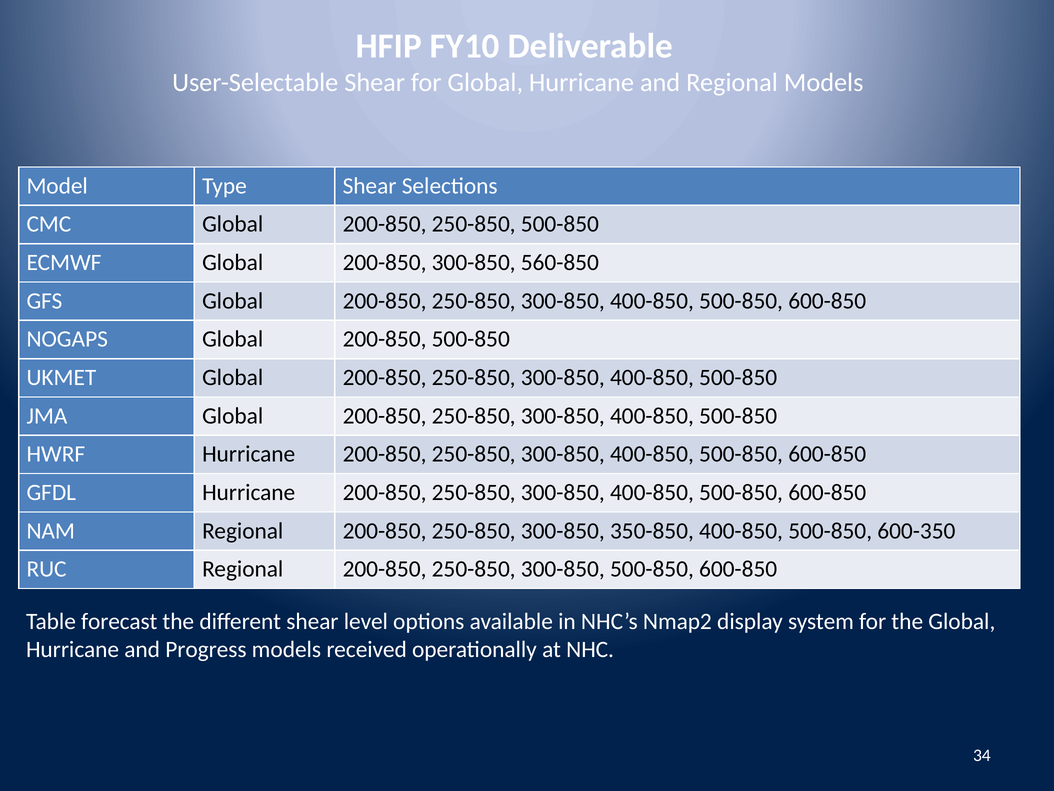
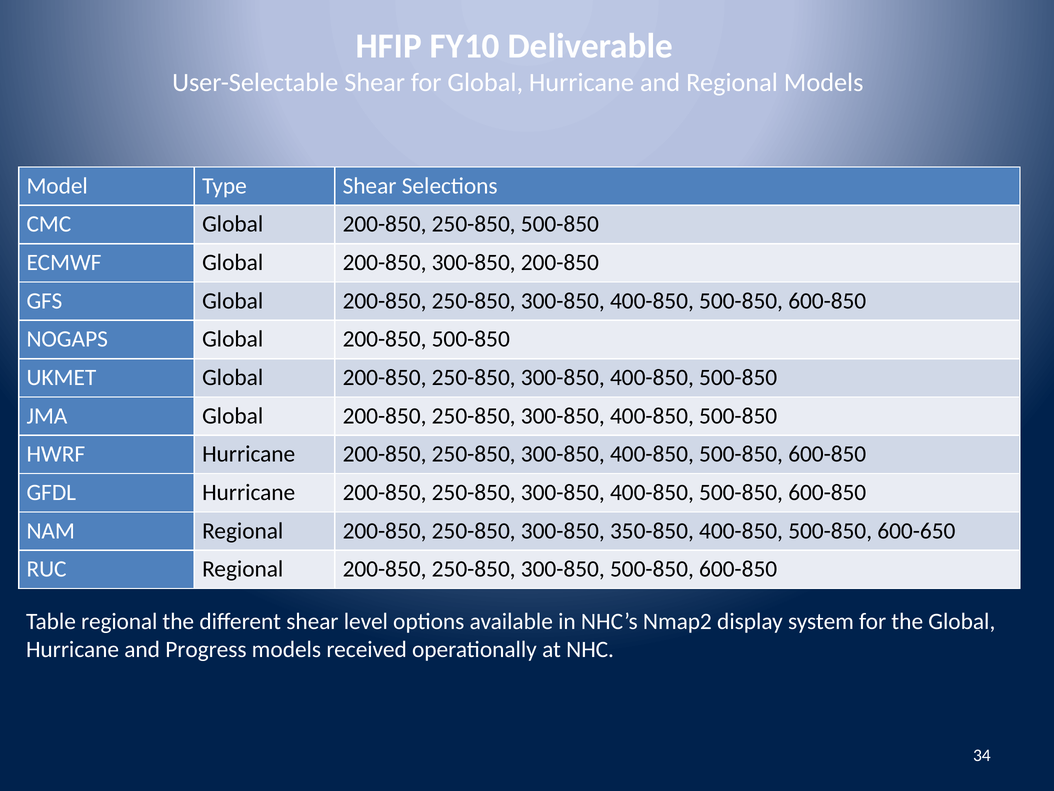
300-850 560-850: 560-850 -> 200-850
600-350: 600-350 -> 600-650
Table forecast: forecast -> regional
